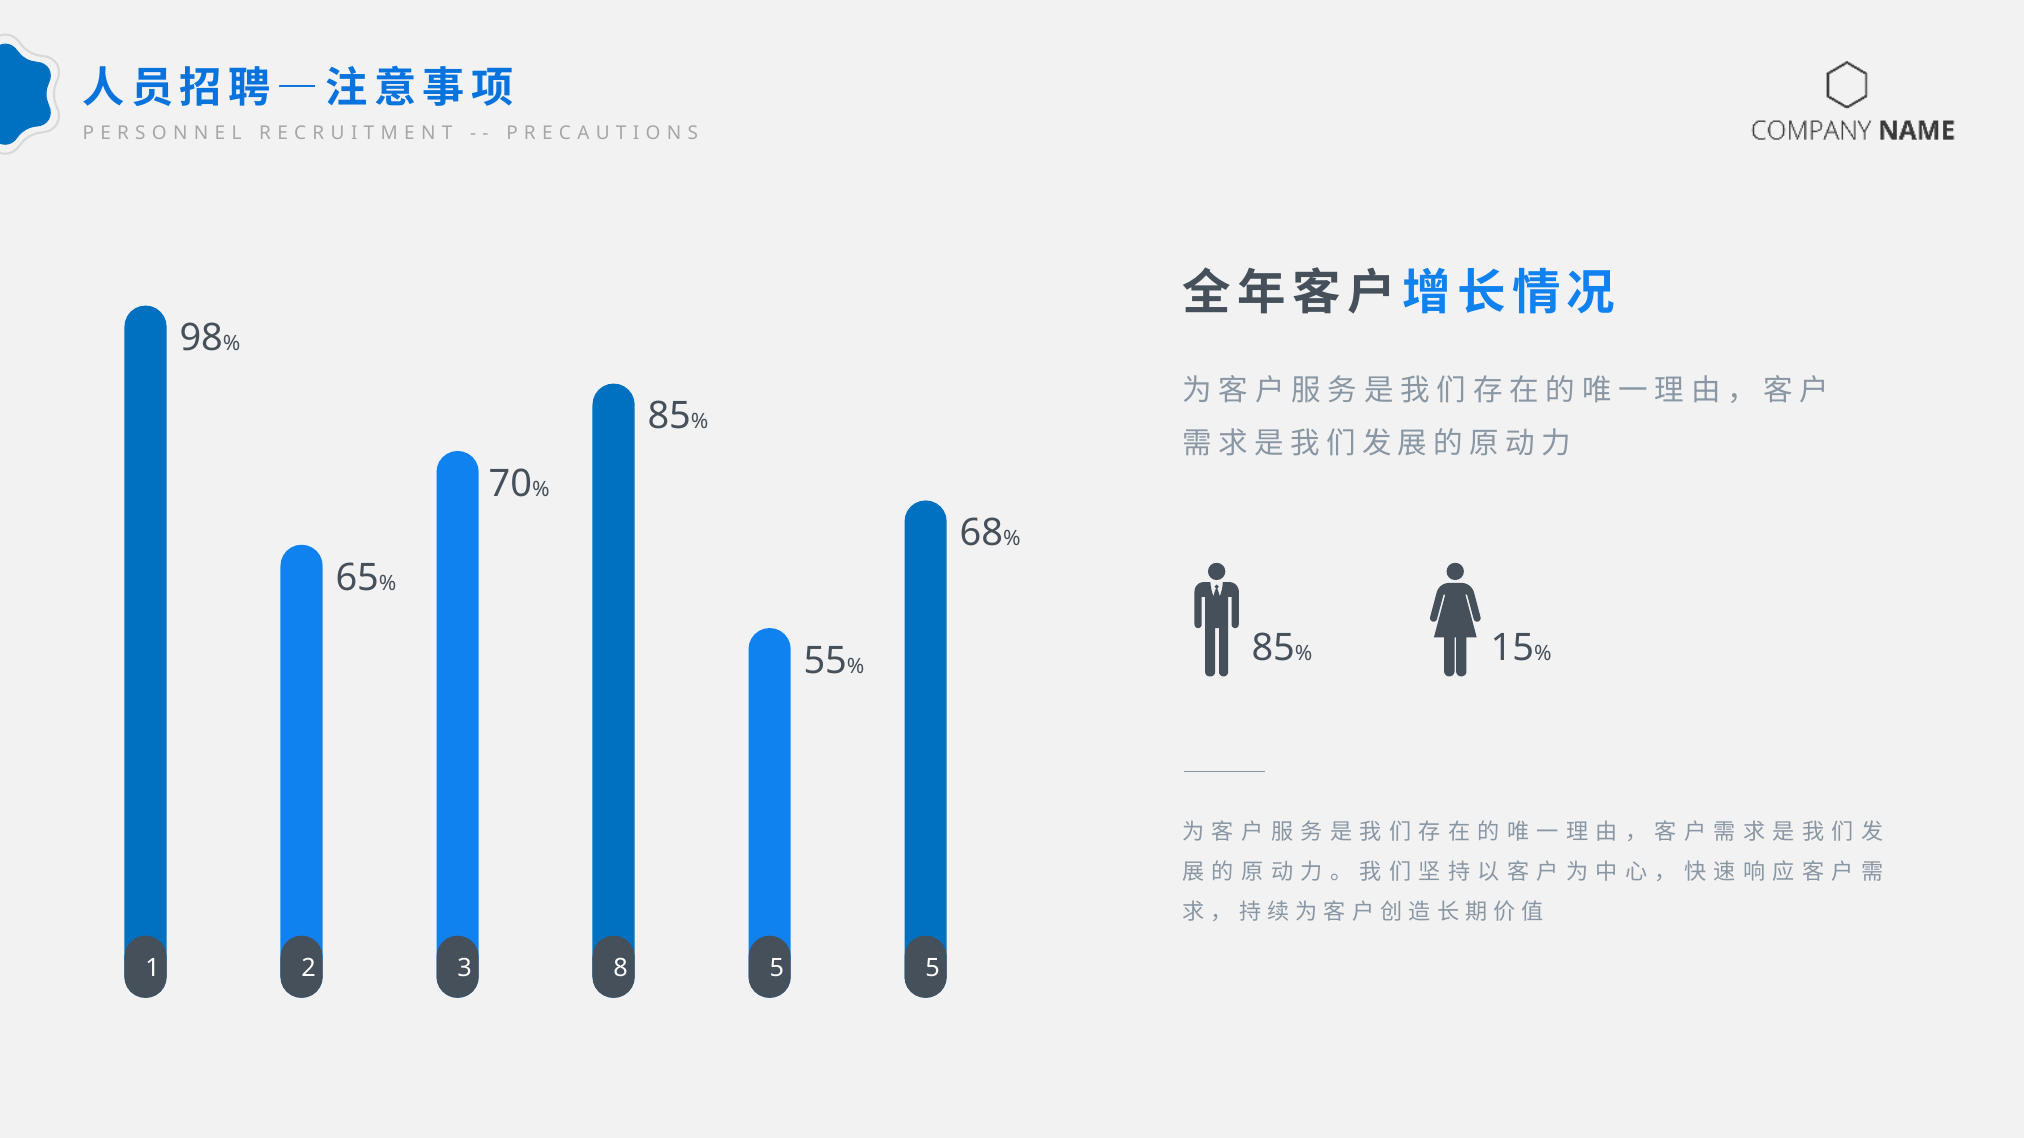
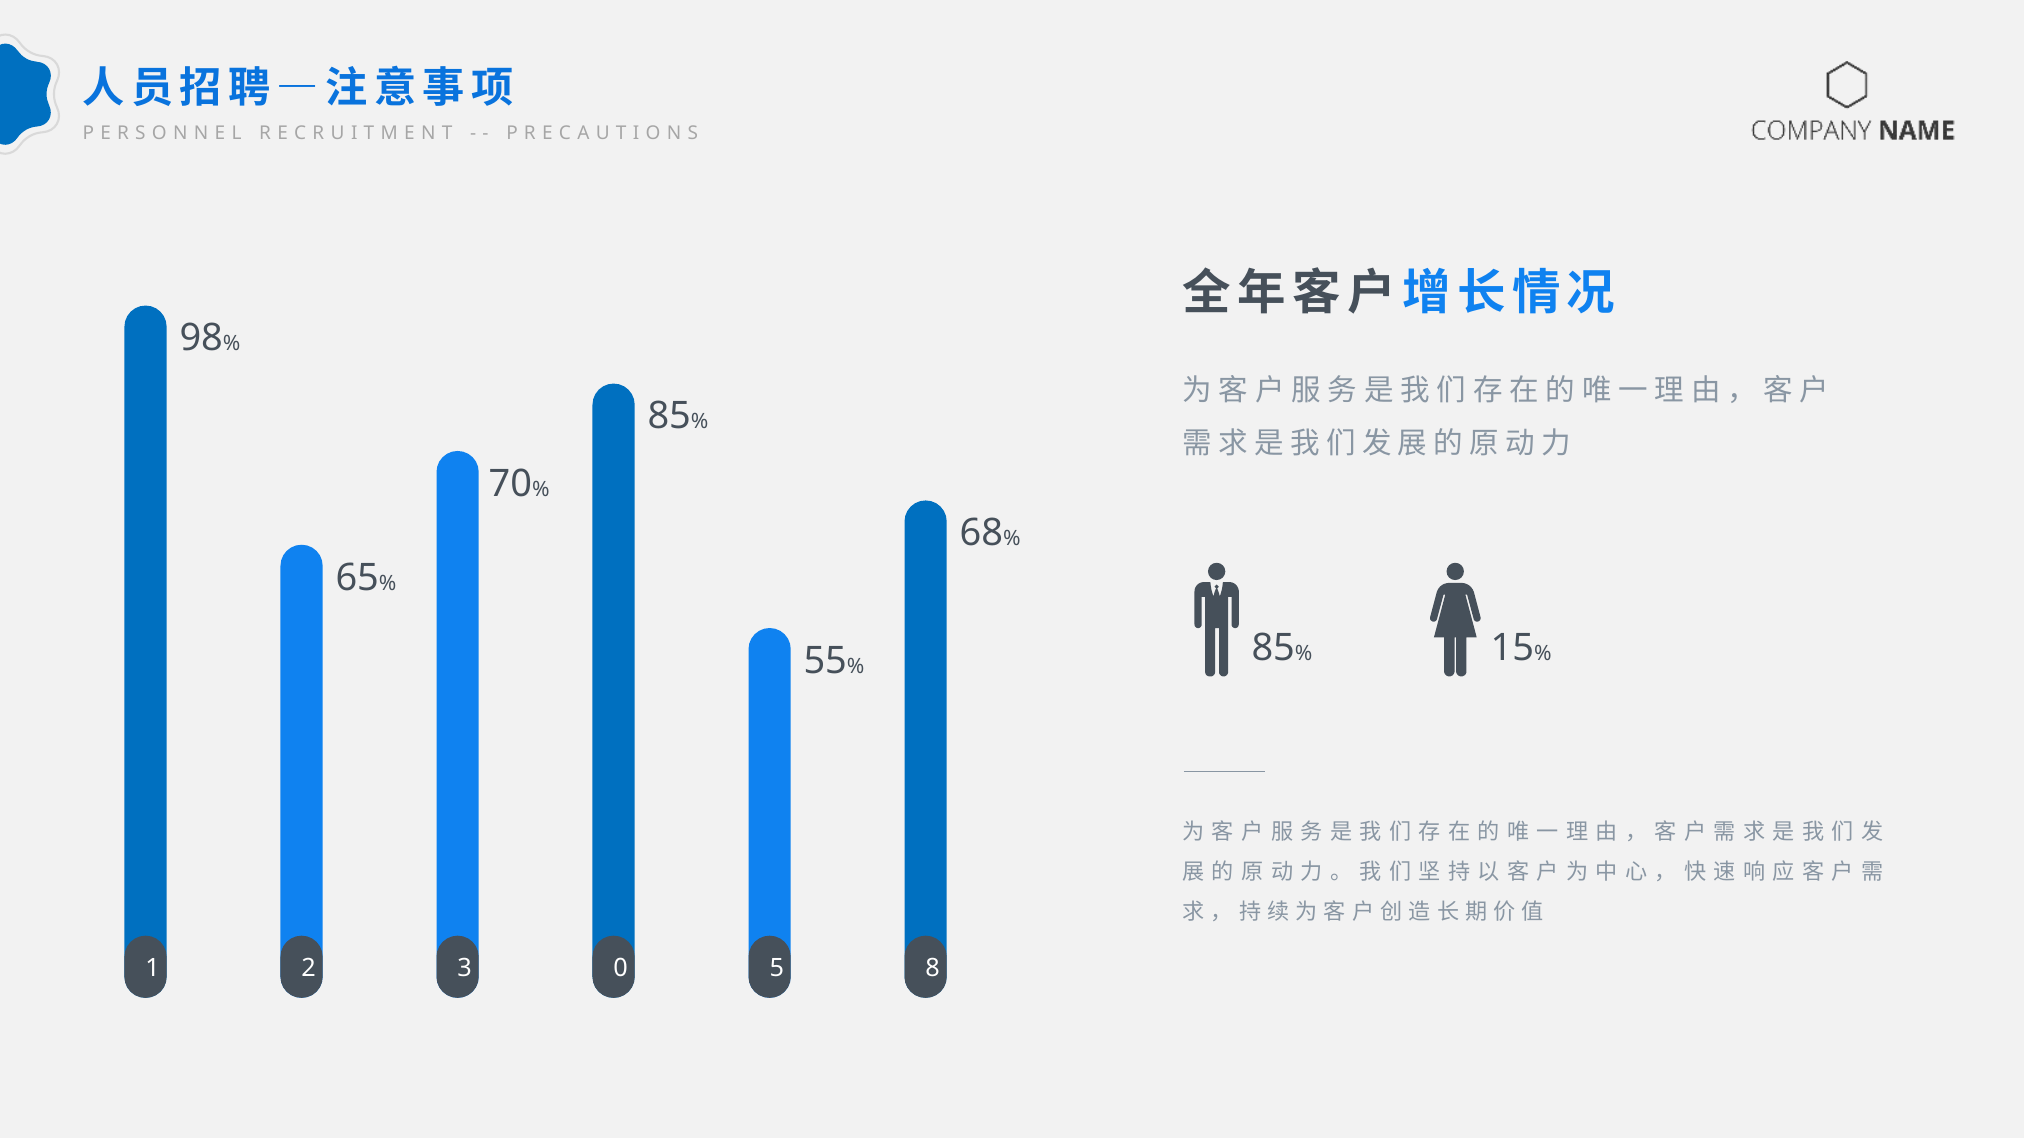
8: 8 -> 0
5 5: 5 -> 8
